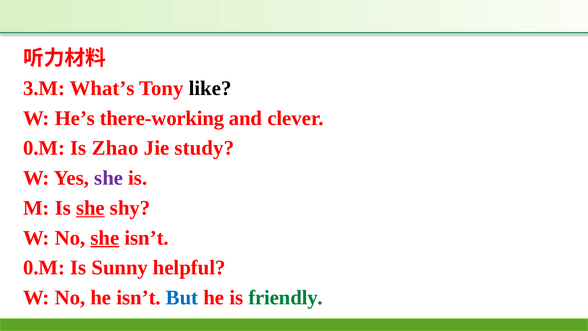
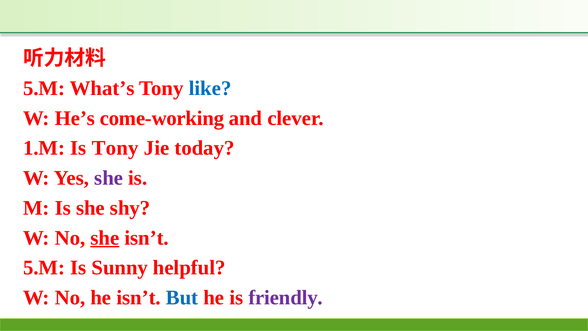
3.M at (44, 88): 3.M -> 5.M
like colour: black -> blue
there-working: there-working -> come-working
0.M at (44, 148): 0.M -> 1.M
Is Zhao: Zhao -> Tony
study: study -> today
she at (90, 208) underline: present -> none
0.M at (44, 267): 0.M -> 5.M
friendly colour: green -> purple
